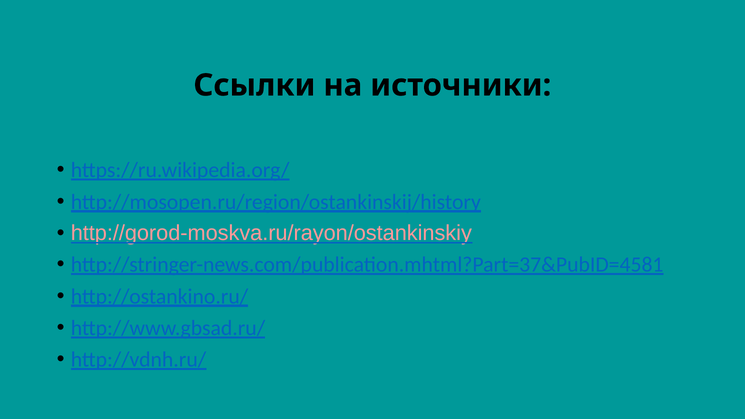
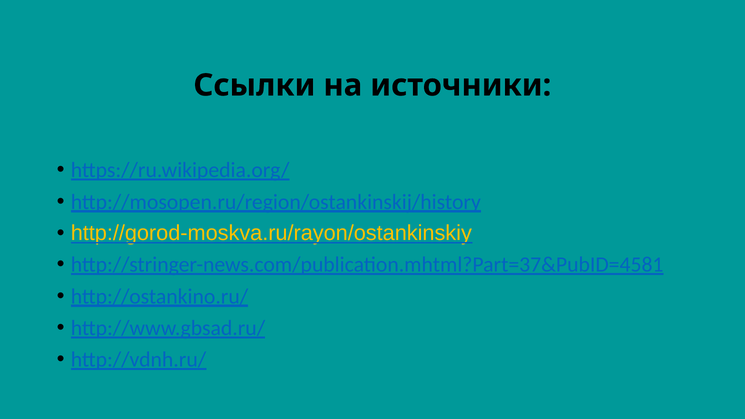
http://gorod-moskva.ru/rayon/ostankinskiy colour: pink -> yellow
